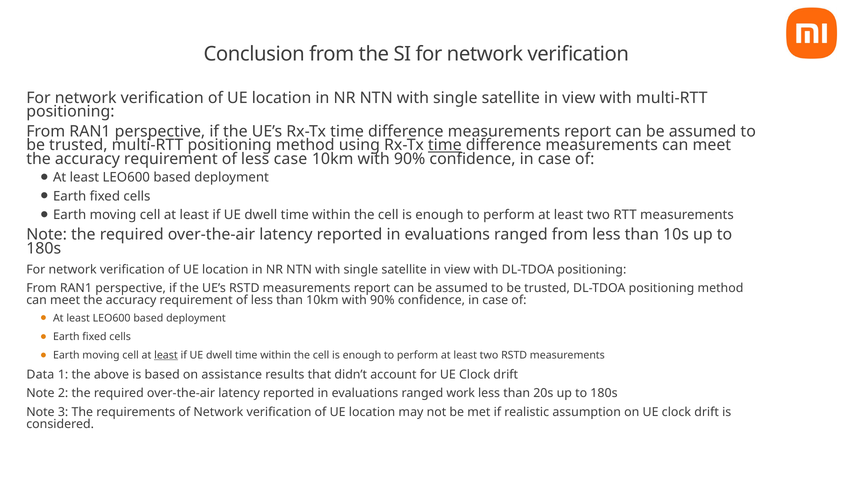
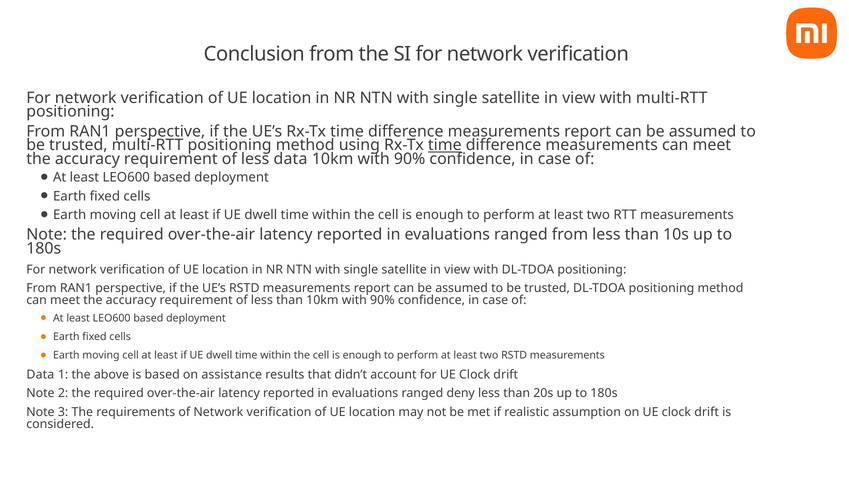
less case: case -> data
least at (166, 356) underline: present -> none
work: work -> deny
